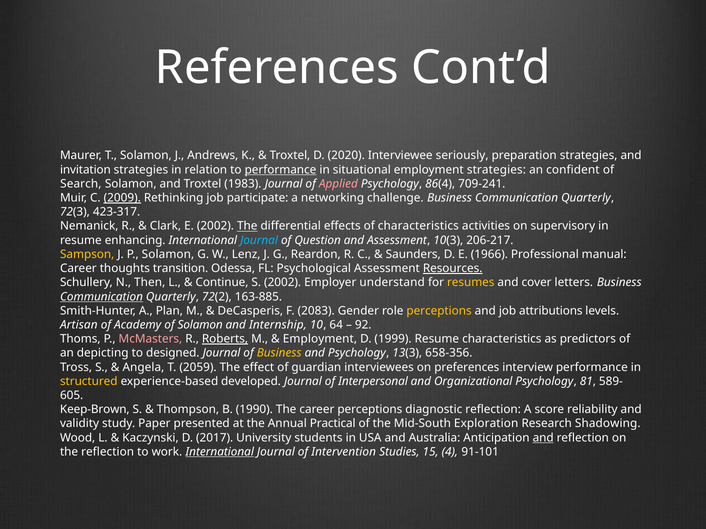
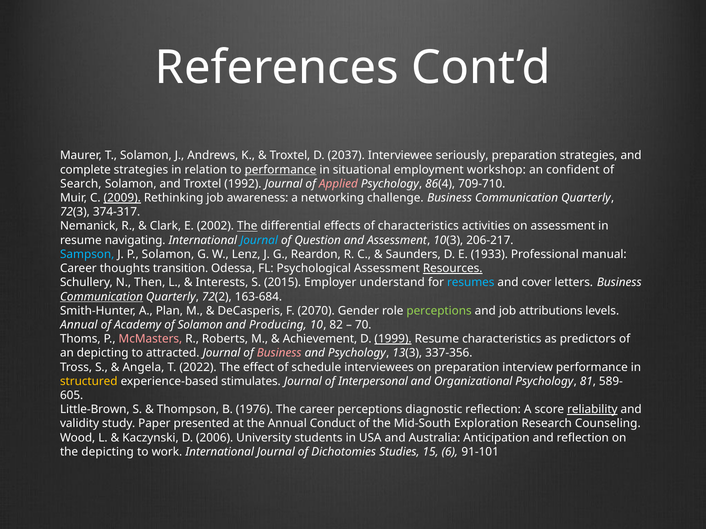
2020: 2020 -> 2037
invitation: invitation -> complete
employment strategies: strategies -> workshop
1983: 1983 -> 1992
709-241: 709-241 -> 709-710
participate: participate -> awareness
423-317: 423-317 -> 374-317
on supervisory: supervisory -> assessment
enhancing: enhancing -> navigating
Sampson colour: yellow -> light blue
1966: 1966 -> 1933
Continue: Continue -> Interests
S 2002: 2002 -> 2015
resumes colour: yellow -> light blue
163-885: 163-885 -> 163-684
2083: 2083 -> 2070
perceptions at (439, 311) colour: yellow -> light green
Artisan at (79, 325): Artisan -> Annual
Internship: Internship -> Producing
64: 64 -> 82
92: 92 -> 70
Roberts underline: present -> none
Employment at (320, 339): Employment -> Achievement
1999 underline: none -> present
designed: designed -> attracted
Business at (279, 353) colour: yellow -> pink
658-356: 658-356 -> 337-356
2059: 2059 -> 2022
guardian: guardian -> schedule
on preferences: preferences -> preparation
developed: developed -> stimulates
Keep-Brown: Keep-Brown -> Little-Brown
1990: 1990 -> 1976
reliability underline: none -> present
Practical: Practical -> Conduct
Shadowing: Shadowing -> Counseling
2017: 2017 -> 2006
and at (543, 438) underline: present -> none
the reflection: reflection -> depicting
International at (220, 452) underline: present -> none
Intervention: Intervention -> Dichotomies
4: 4 -> 6
